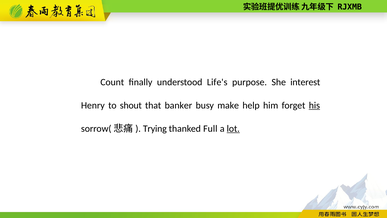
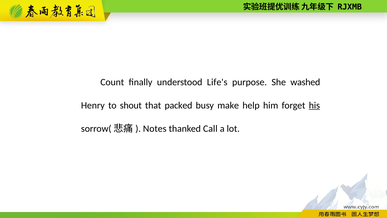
interest: interest -> washed
banker: banker -> packed
Trying: Trying -> Notes
Full: Full -> Call
lot underline: present -> none
